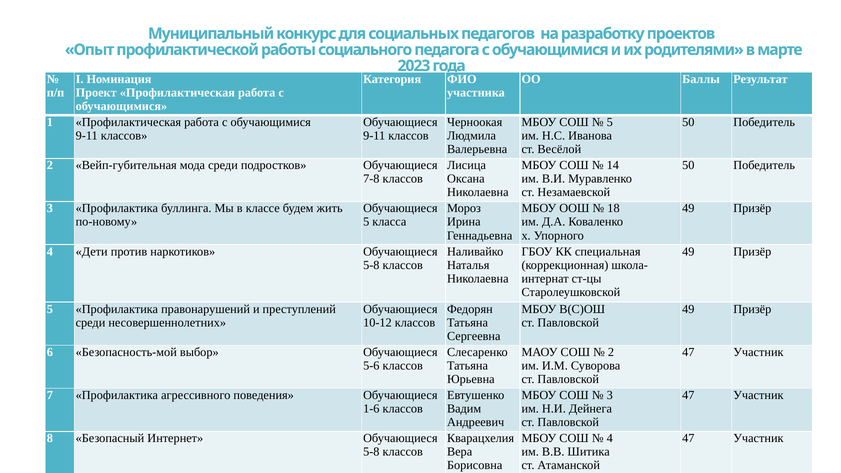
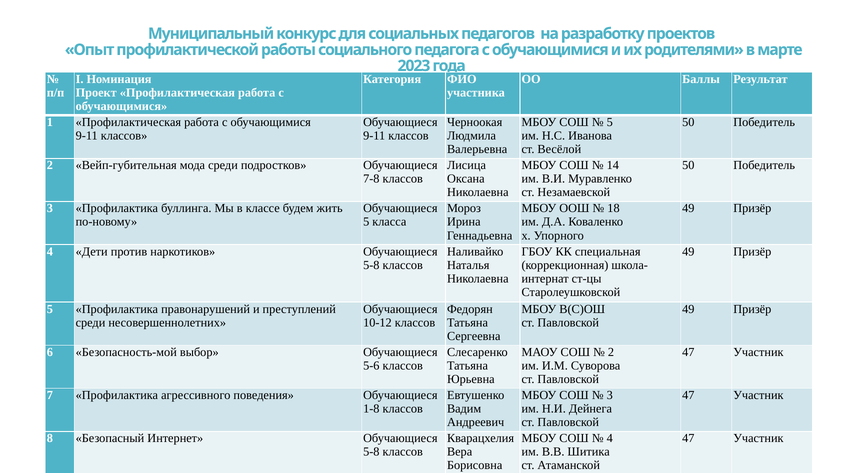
1-6: 1-6 -> 1-8
